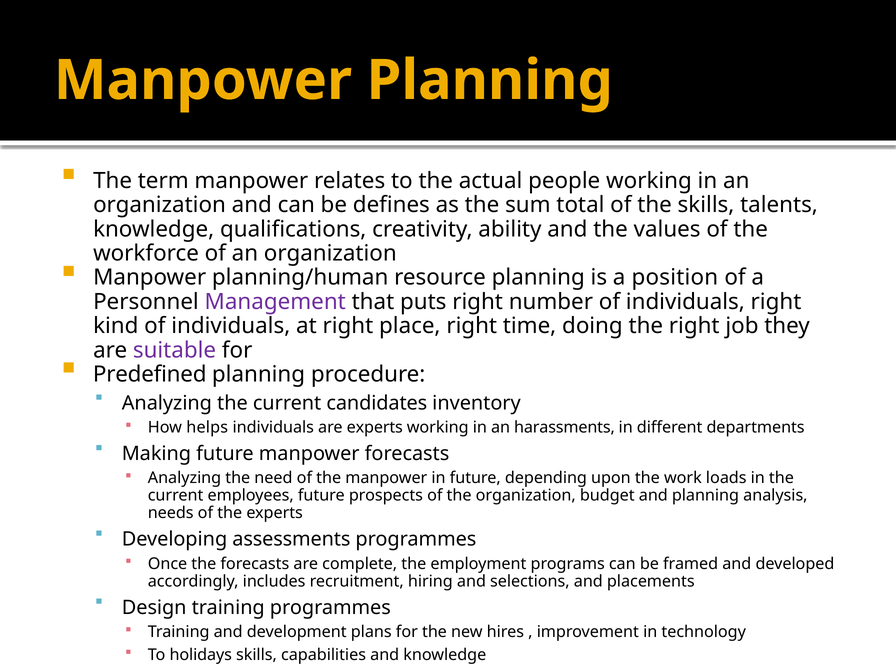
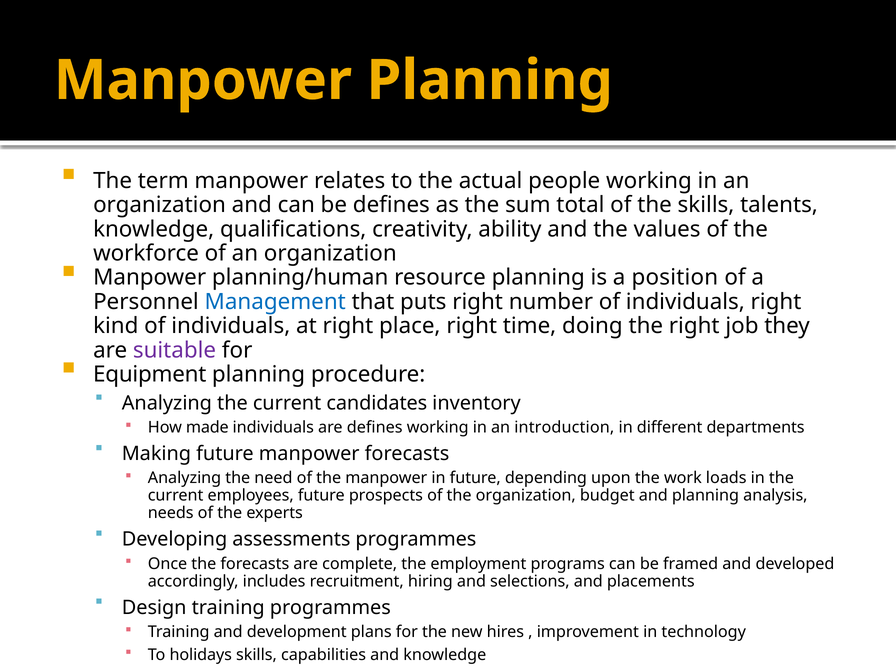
Management colour: purple -> blue
Predefined: Predefined -> Equipment
helps: helps -> made
are experts: experts -> defines
harassments: harassments -> introduction
